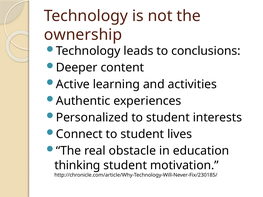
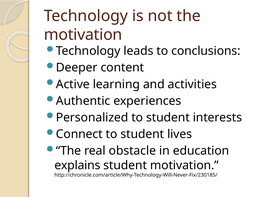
ownership at (83, 35): ownership -> motivation
thinking: thinking -> explains
